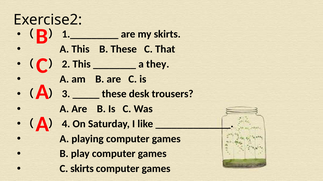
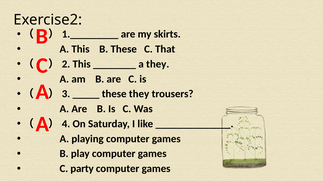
these desk: desk -> they
C skirts: skirts -> party
